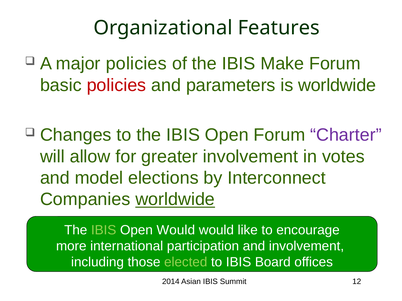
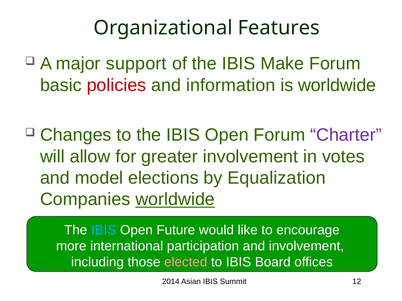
major policies: policies -> support
parameters: parameters -> information
Interconnect: Interconnect -> Equalization
IBIS at (104, 230) colour: light green -> light blue
Open Would: Would -> Future
elected colour: light green -> pink
